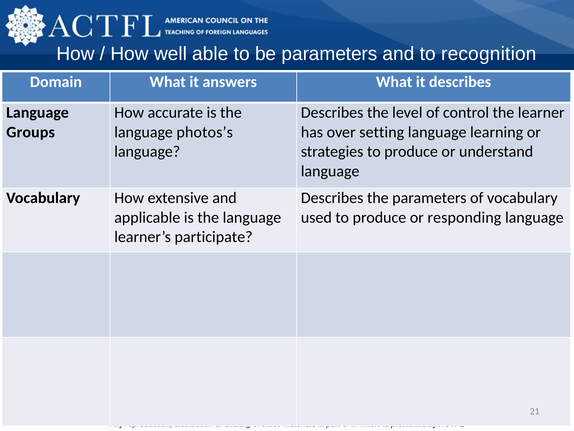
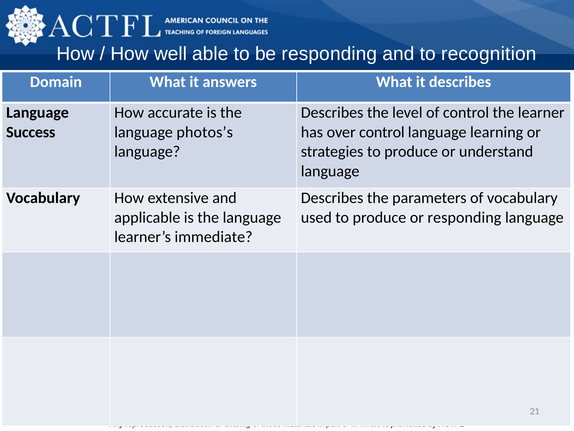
be parameters: parameters -> responding
Groups: Groups -> Success
over setting: setting -> control
participate: participate -> immediate
